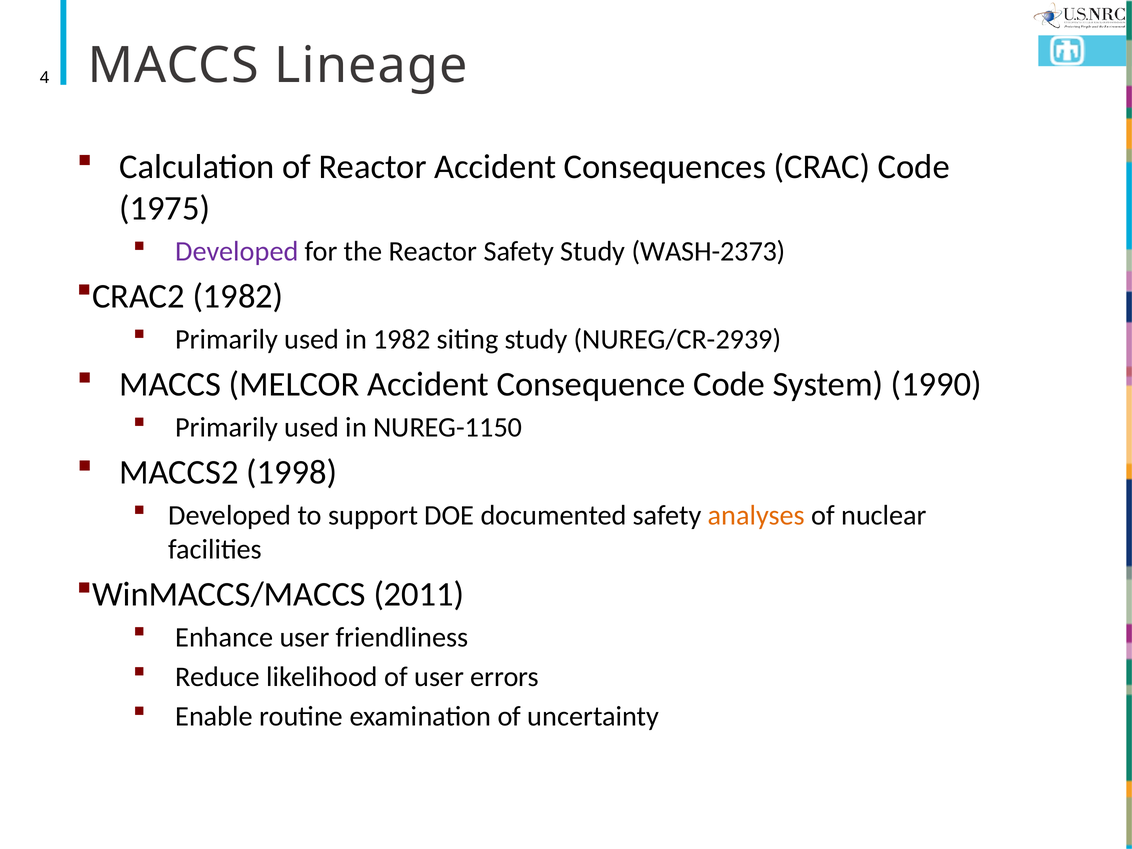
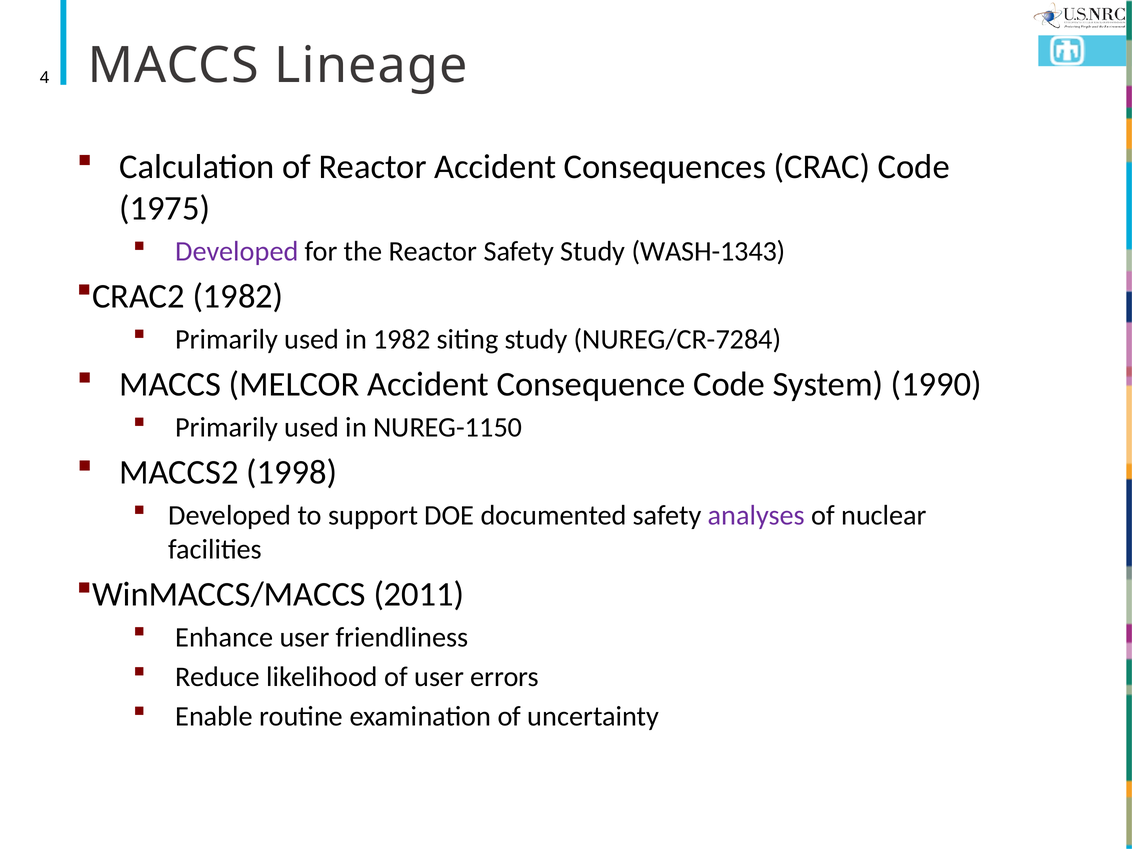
WASH-2373: WASH-2373 -> WASH-1343
NUREG/CR-2939: NUREG/CR-2939 -> NUREG/CR-7284
analyses colour: orange -> purple
